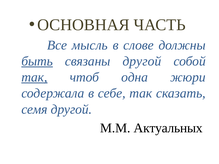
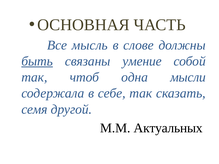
связаны другой: другой -> умение
так at (34, 77) underline: present -> none
жюри: жюри -> мысли
